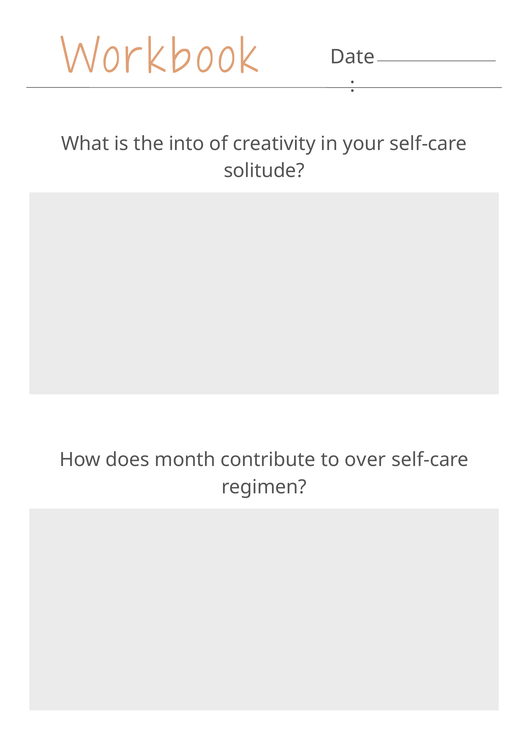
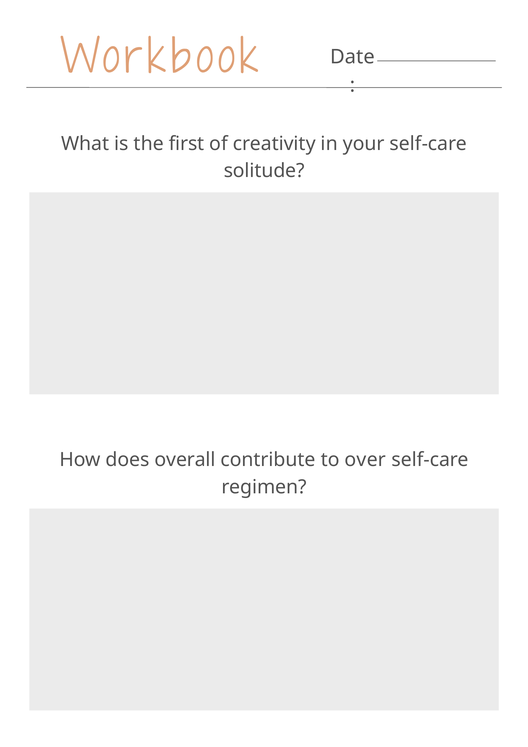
into: into -> first
month: month -> overall
